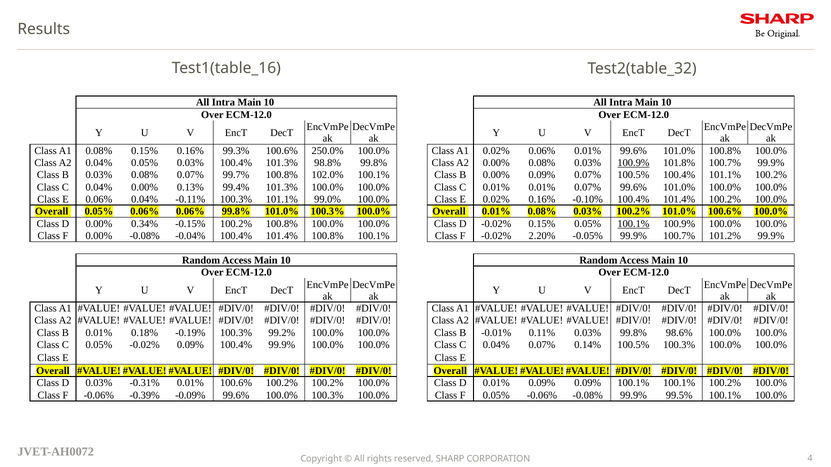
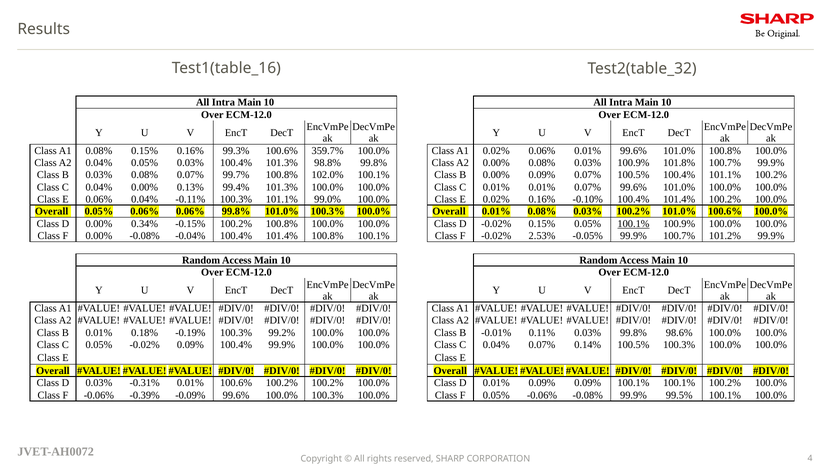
250.0%: 250.0% -> 359.7%
100.9% at (633, 163) underline: present -> none
2.20%: 2.20% -> 2.53%
